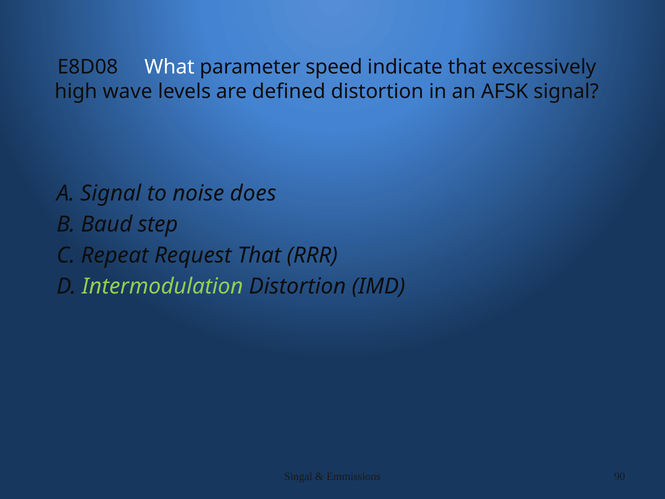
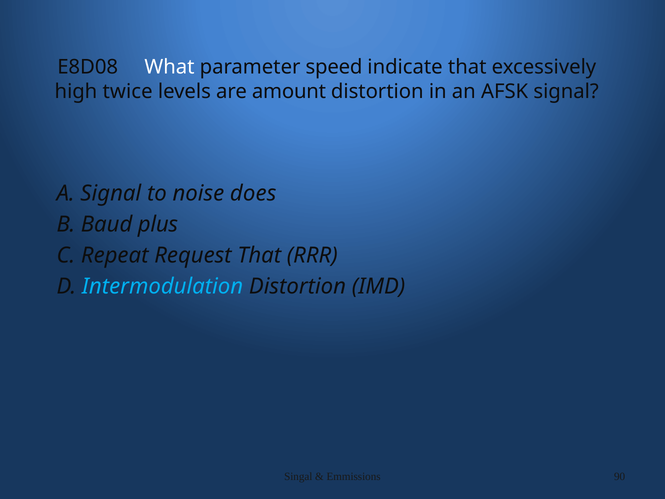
wave: wave -> twice
defined: defined -> amount
step: step -> plus
Intermodulation colour: light green -> light blue
